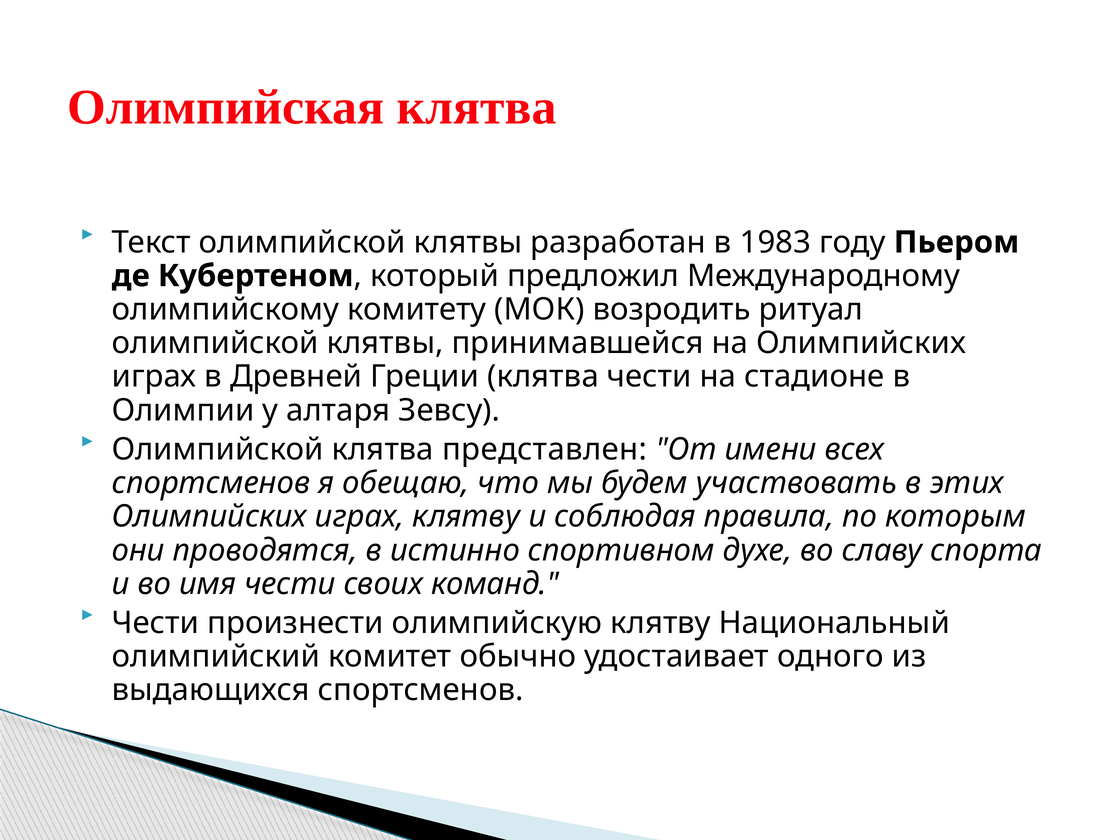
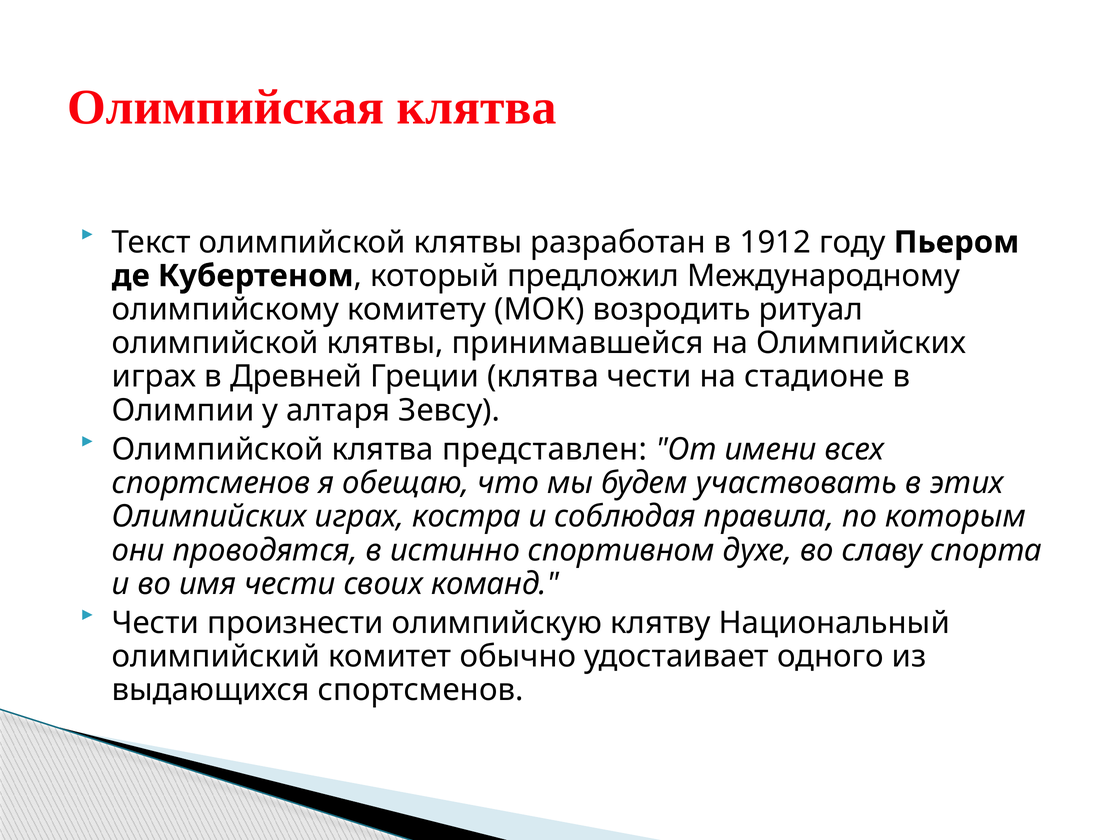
1983: 1983 -> 1912
играх клятву: клятву -> костра
